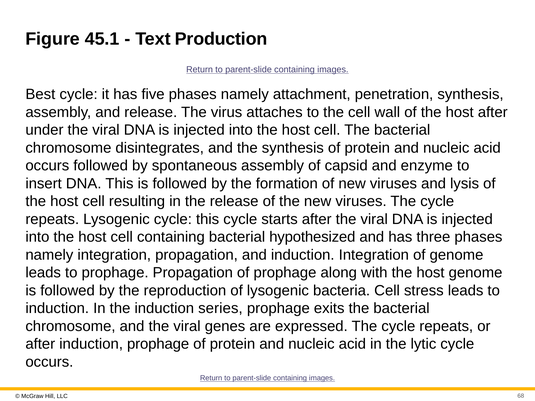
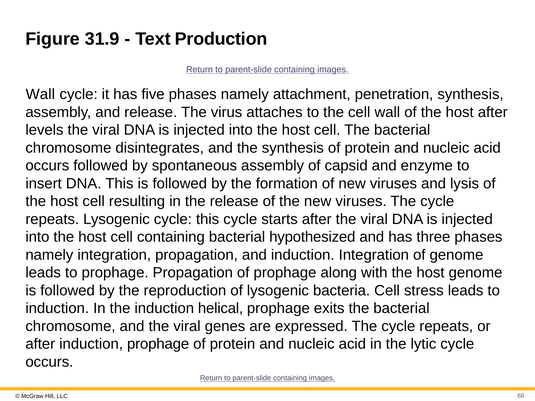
45.1: 45.1 -> 31.9
Best at (40, 94): Best -> Wall
under: under -> levels
series: series -> helical
